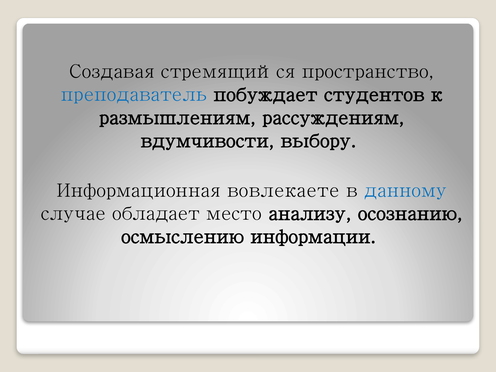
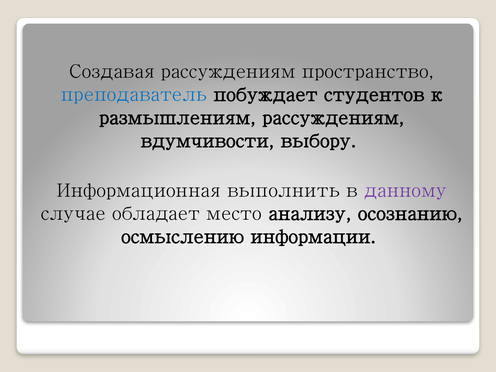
Создавая стремящийся: стремящийся -> рассуждениям
вовлекаете: вовлекаете -> выполнить
данному colour: blue -> purple
